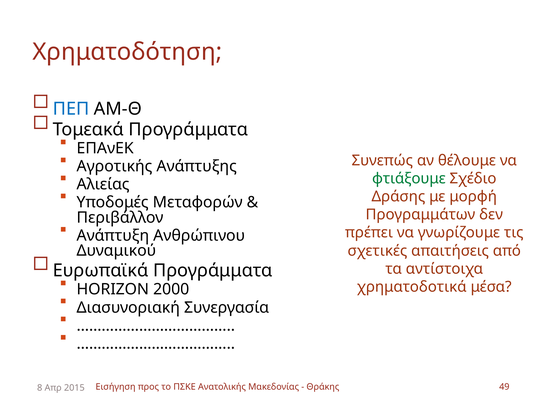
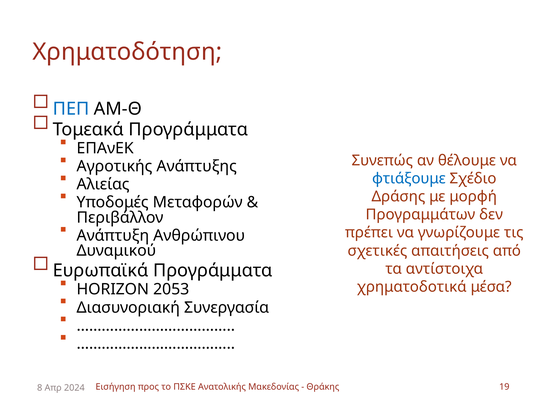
φτιάξουμε colour: green -> blue
2000: 2000 -> 2053
49: 49 -> 19
2015: 2015 -> 2024
